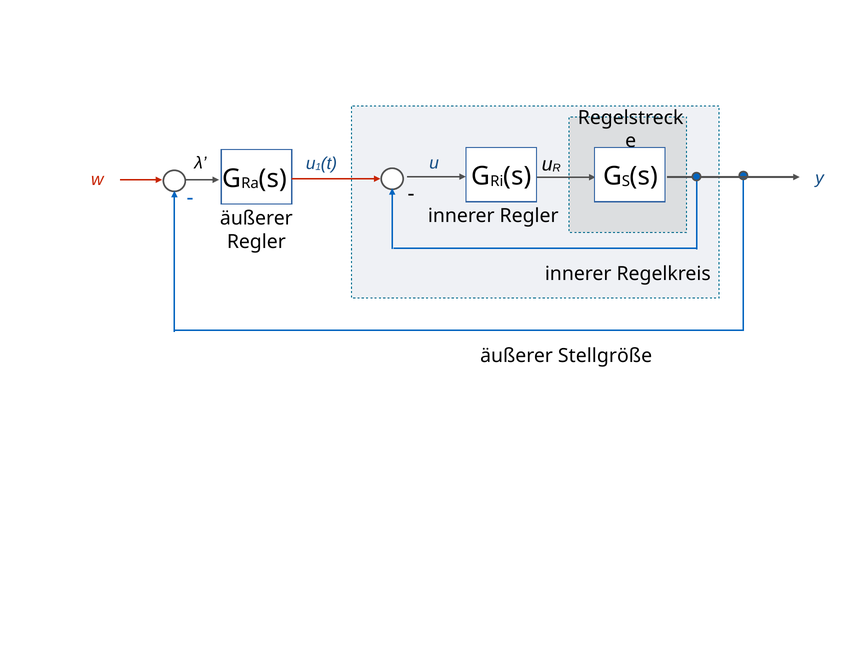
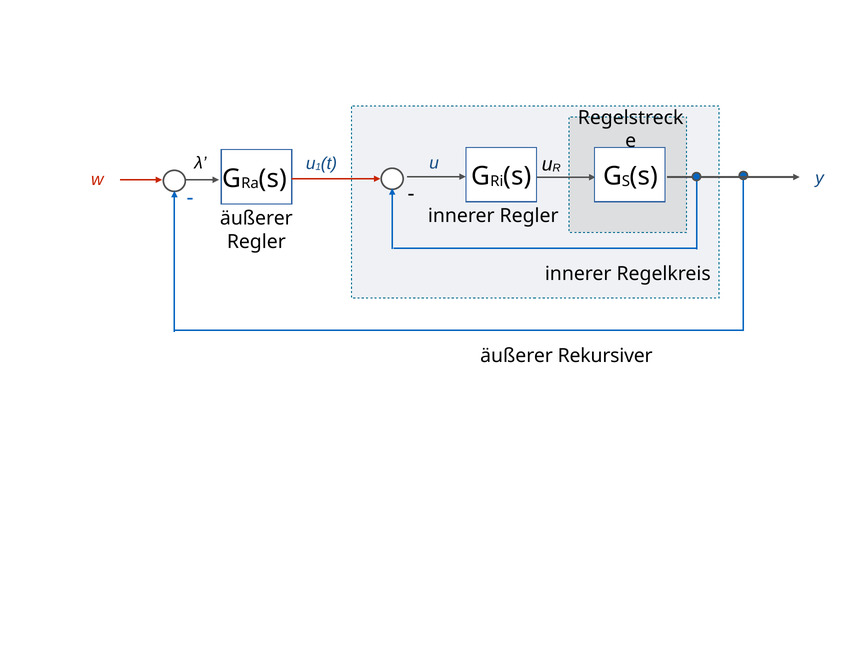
Stellgröße: Stellgröße -> Rekursiver
